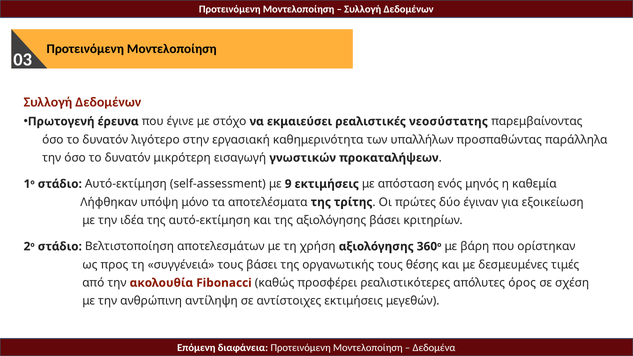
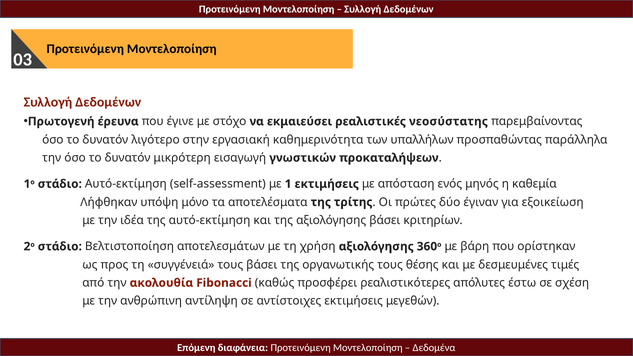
9: 9 -> 1
όρος: όρος -> έστω
